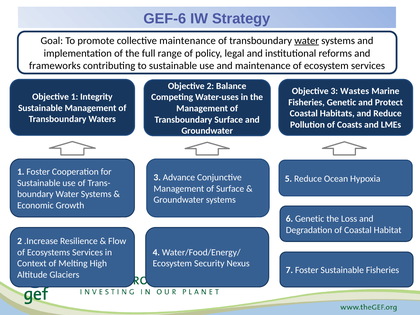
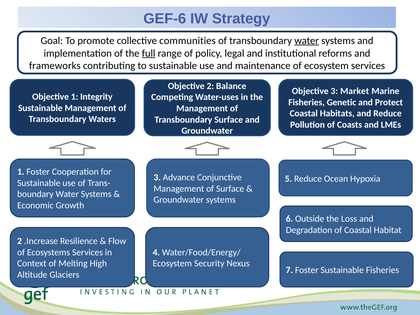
collective maintenance: maintenance -> communities
full underline: none -> present
Wastes: Wastes -> Market
6 Genetic: Genetic -> Outside
